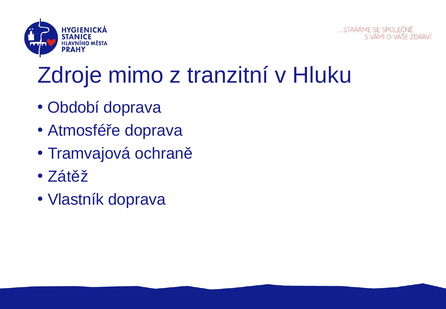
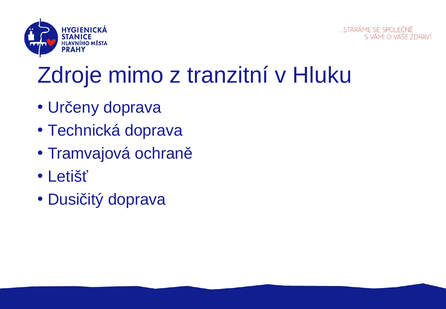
Období: Období -> Určeny
Atmosféře: Atmosféře -> Technická
Zátěž: Zátěž -> Letišť
Vlastník: Vlastník -> Dusičitý
